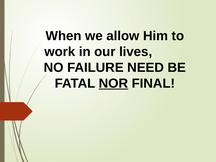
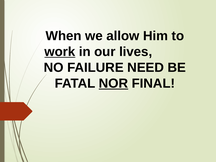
work underline: none -> present
